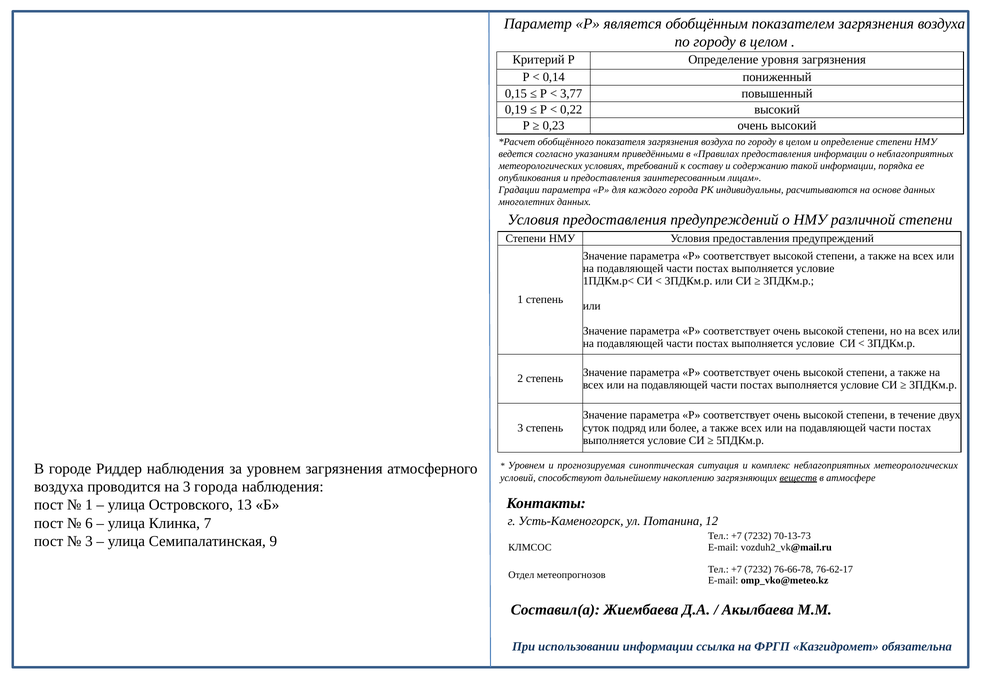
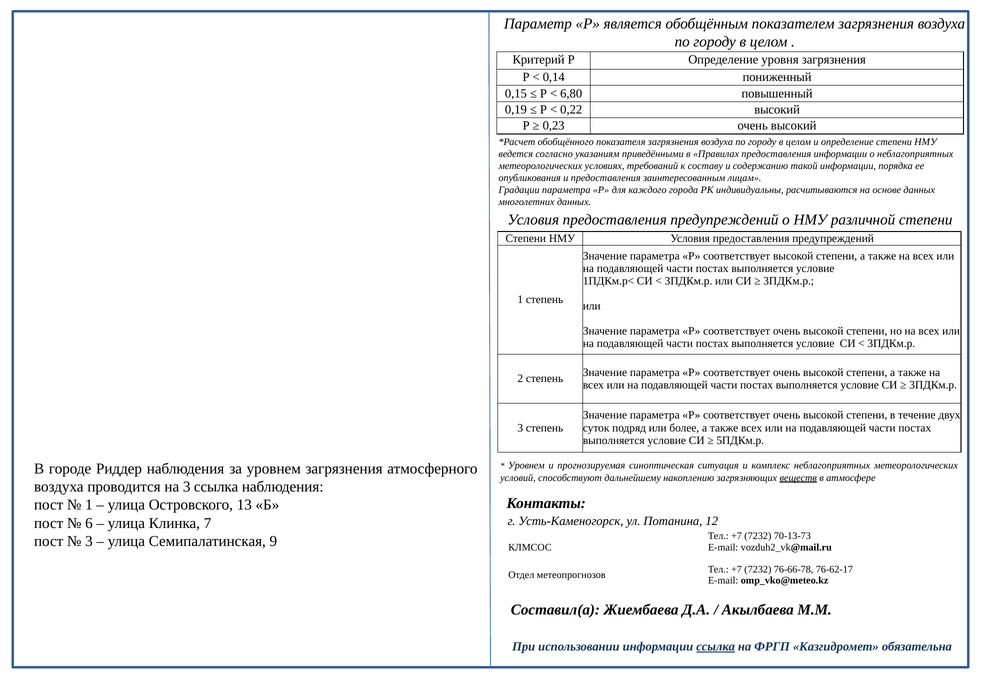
3,77: 3,77 -> 6,80
3 города: города -> ссылка
ссылка at (716, 647) underline: none -> present
